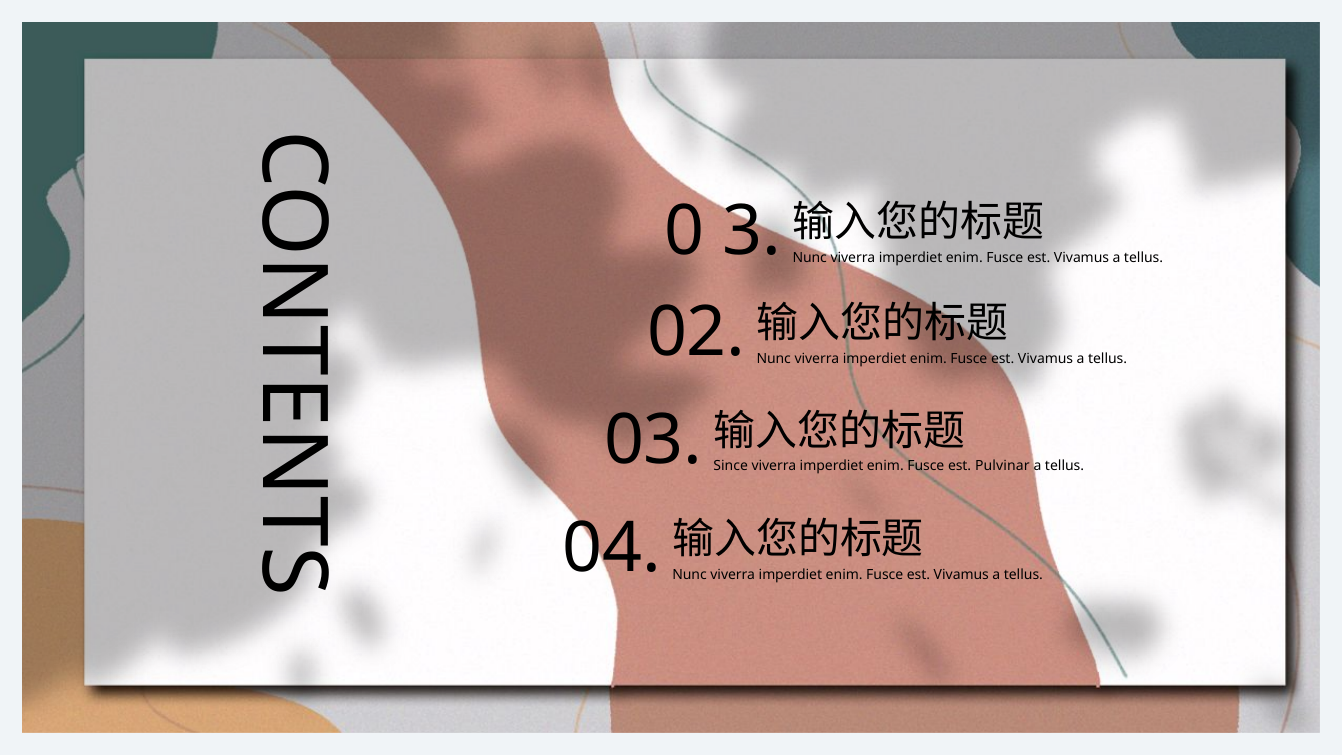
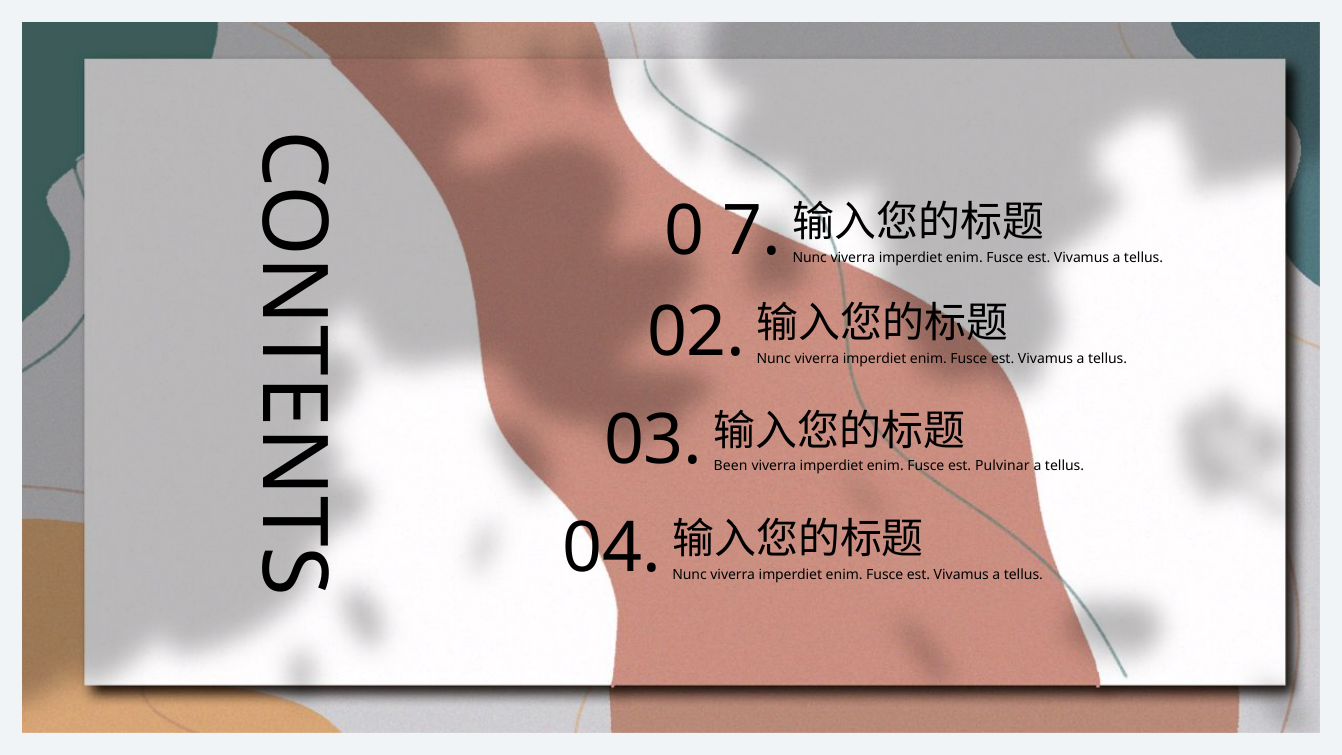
3: 3 -> 7
Since: Since -> Been
